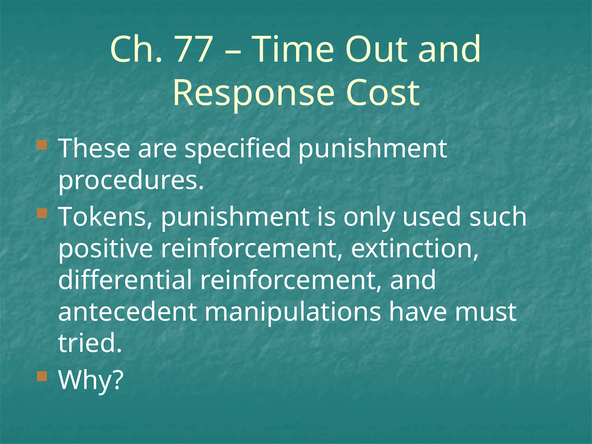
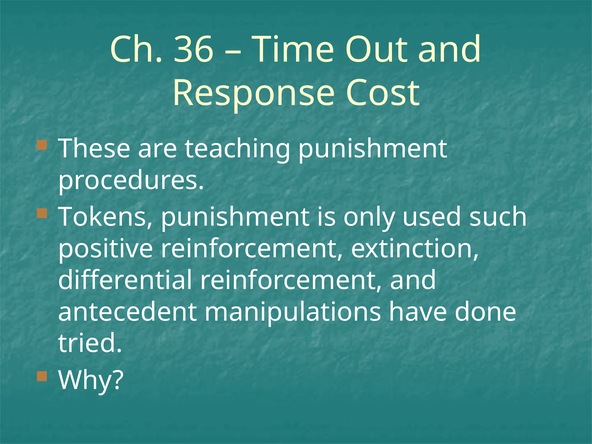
77: 77 -> 36
specified: specified -> teaching
must: must -> done
